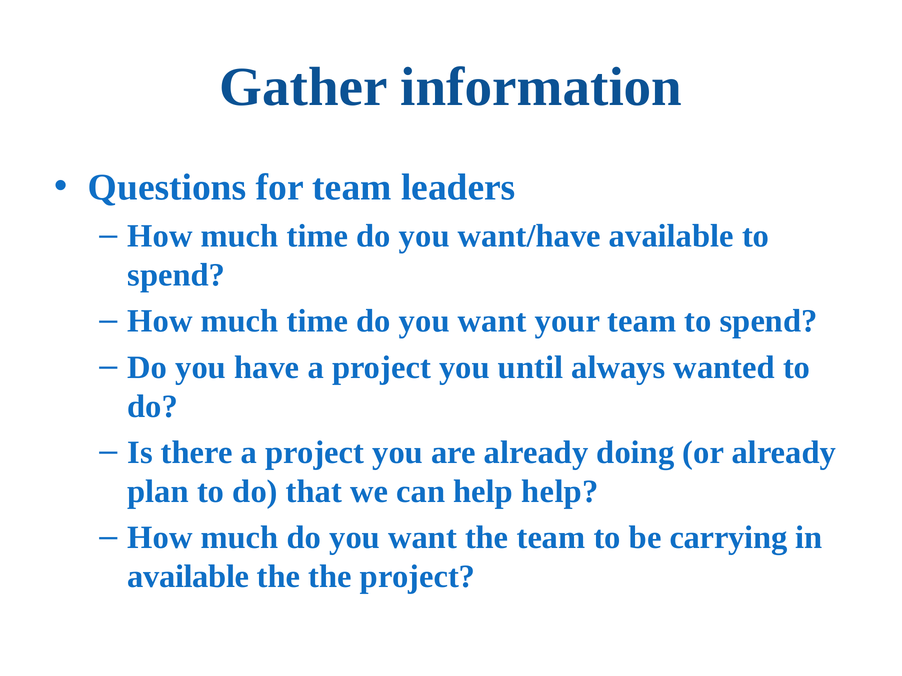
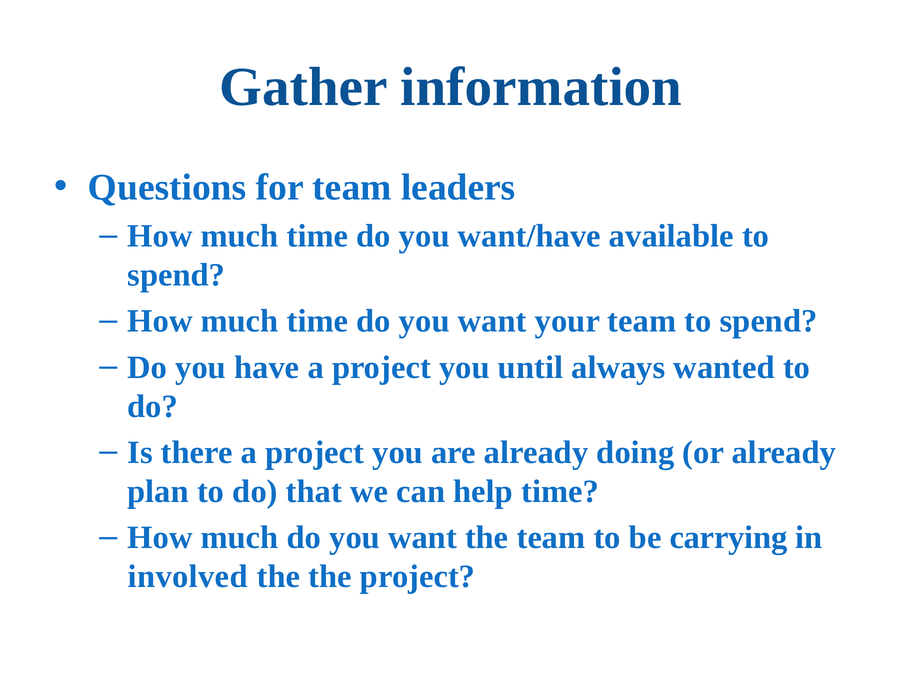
help help: help -> time
available at (188, 577): available -> involved
